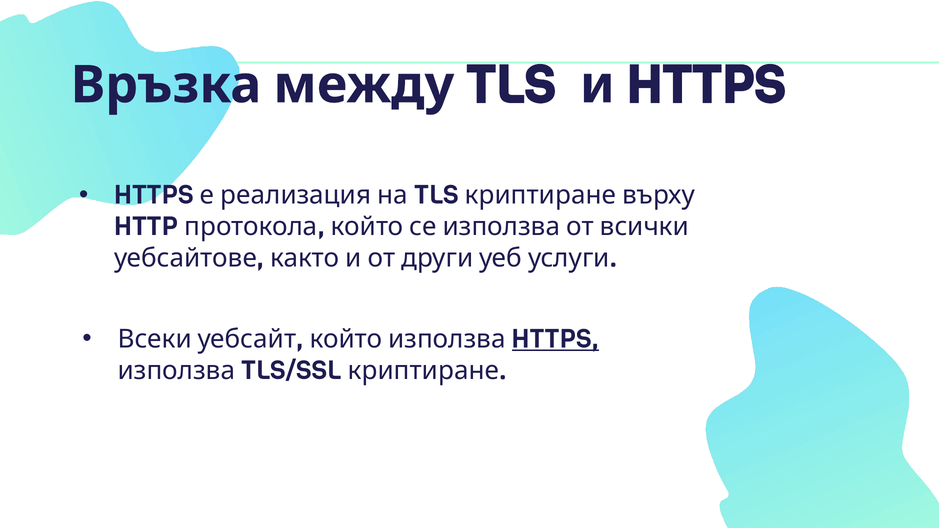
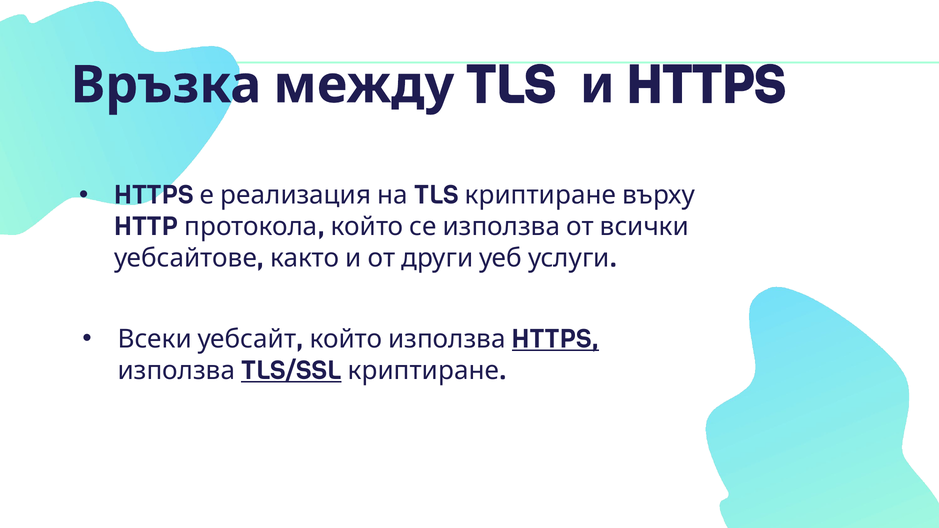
TLS/SSL underline: none -> present
